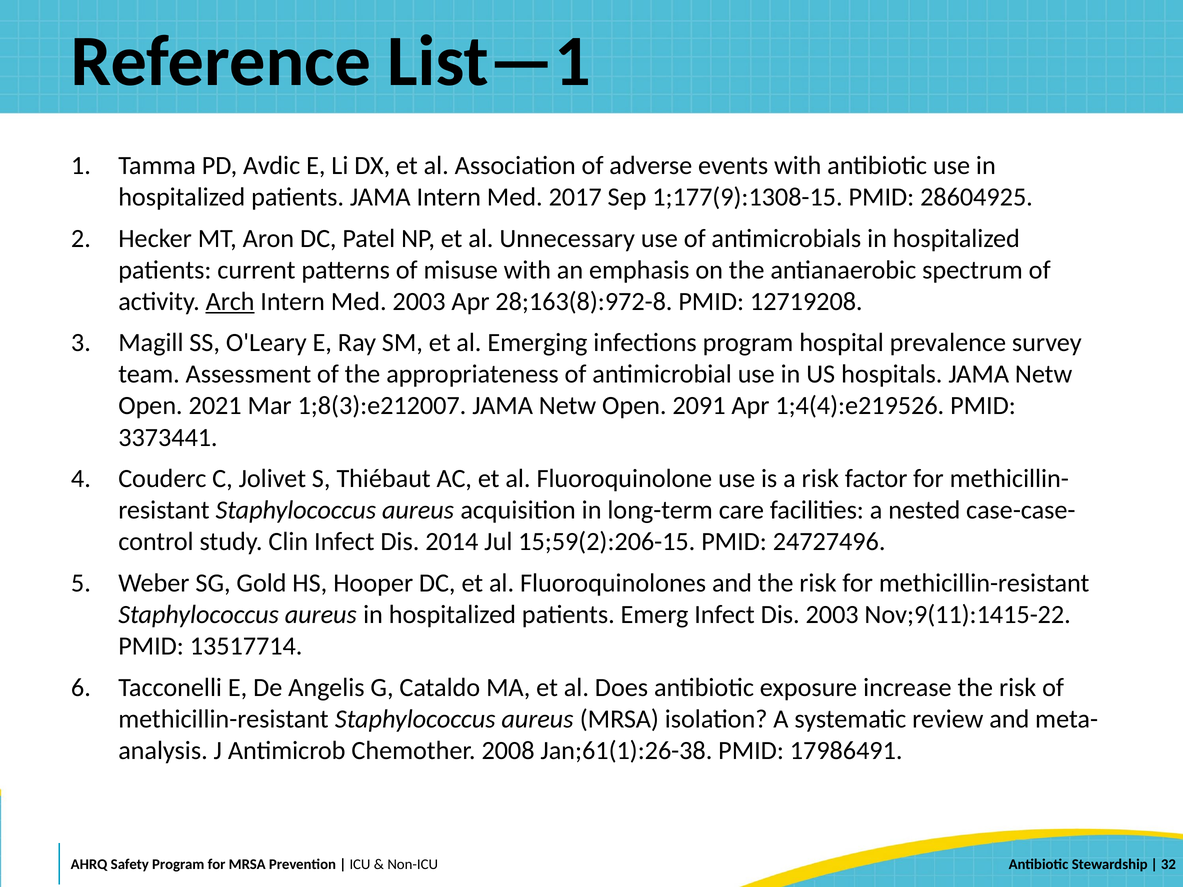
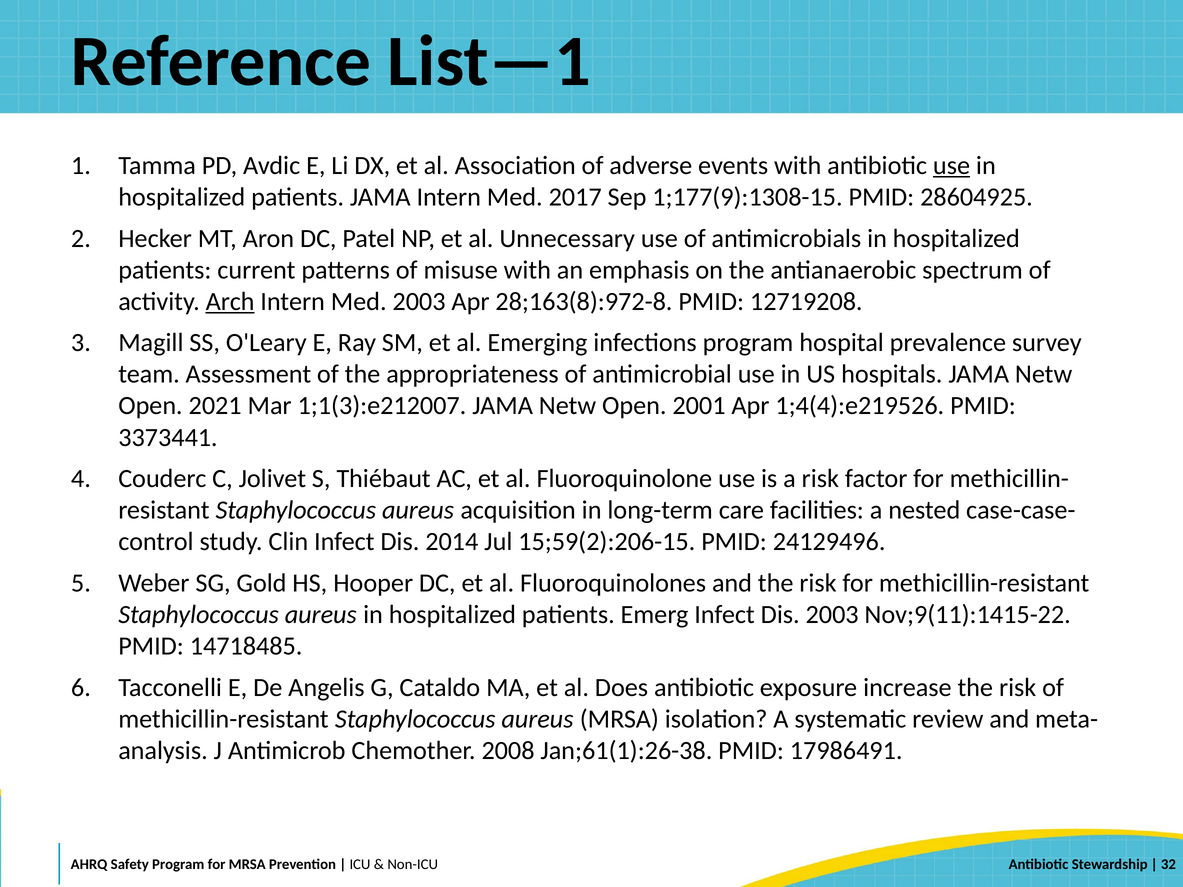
use at (952, 165) underline: none -> present
1;8(3):e212007: 1;8(3):e212007 -> 1;1(3):e212007
2091: 2091 -> 2001
24727496: 24727496 -> 24129496
13517714: 13517714 -> 14718485
